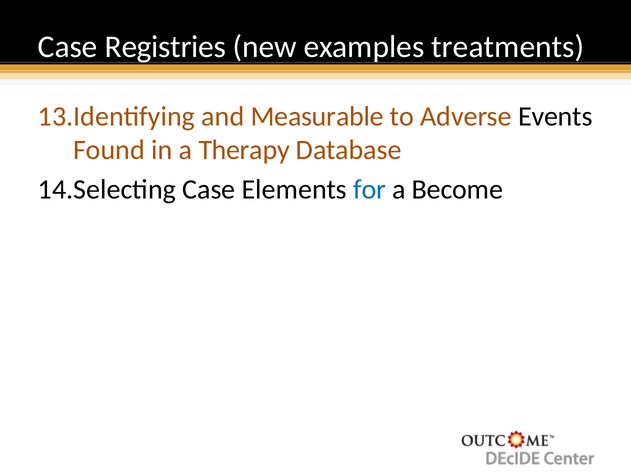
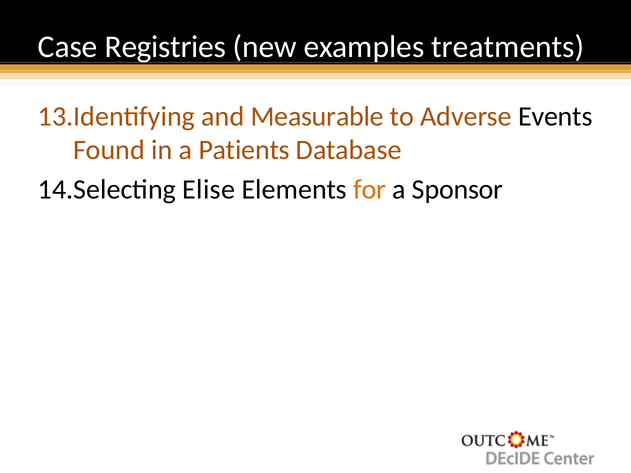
Therapy: Therapy -> Patients
Case at (209, 190): Case -> Elise
for colour: blue -> orange
Become: Become -> Sponsor
